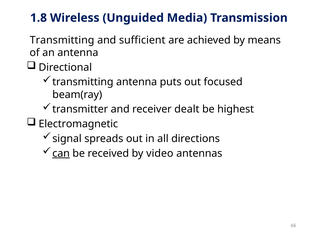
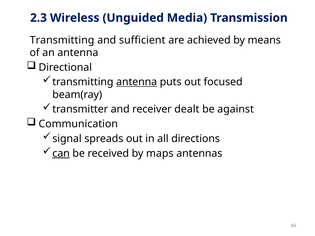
1.8: 1.8 -> 2.3
antenna at (137, 82) underline: none -> present
highest: highest -> against
Electromagnetic: Electromagnetic -> Communication
video: video -> maps
